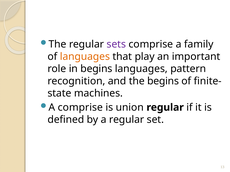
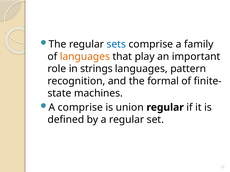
sets colour: purple -> blue
in begins: begins -> strings
the begins: begins -> formal
